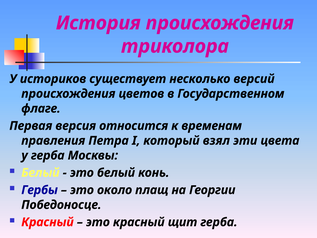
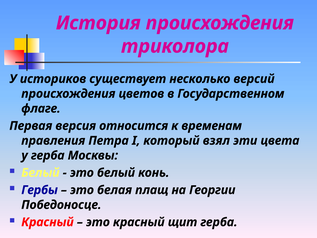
около: около -> белая
